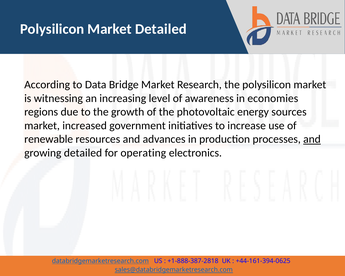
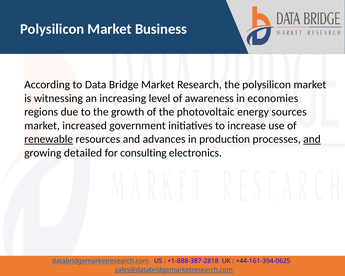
Market Detailed: Detailed -> Business
renewable underline: none -> present
operating: operating -> consulting
